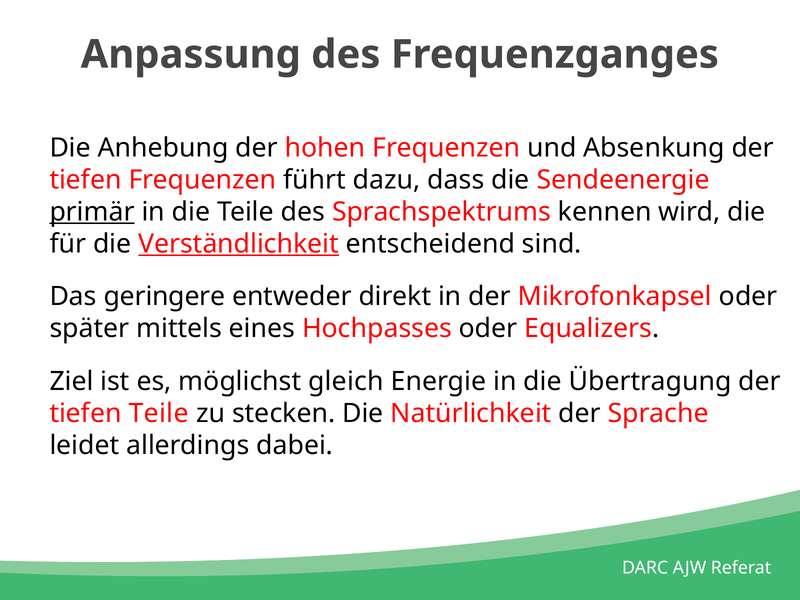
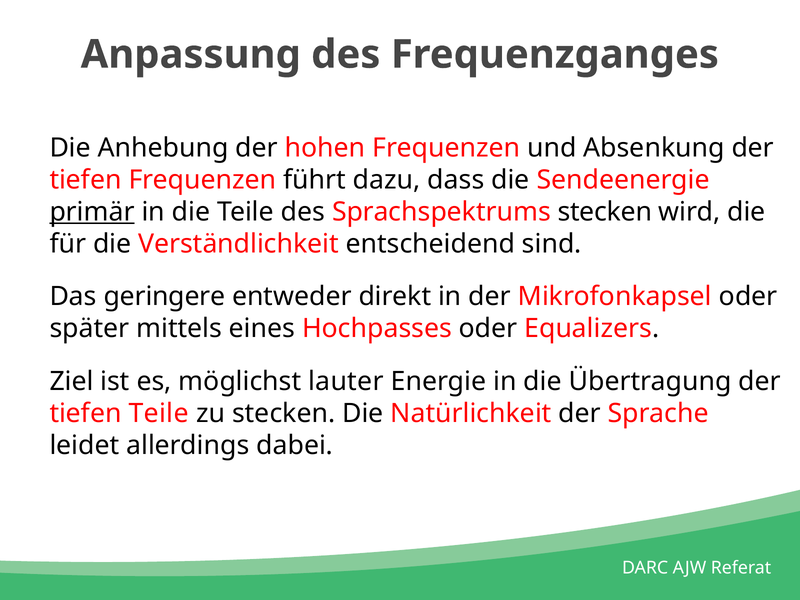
Sprachspektrums kennen: kennen -> stecken
Verständlichkeit underline: present -> none
gleich: gleich -> lauter
